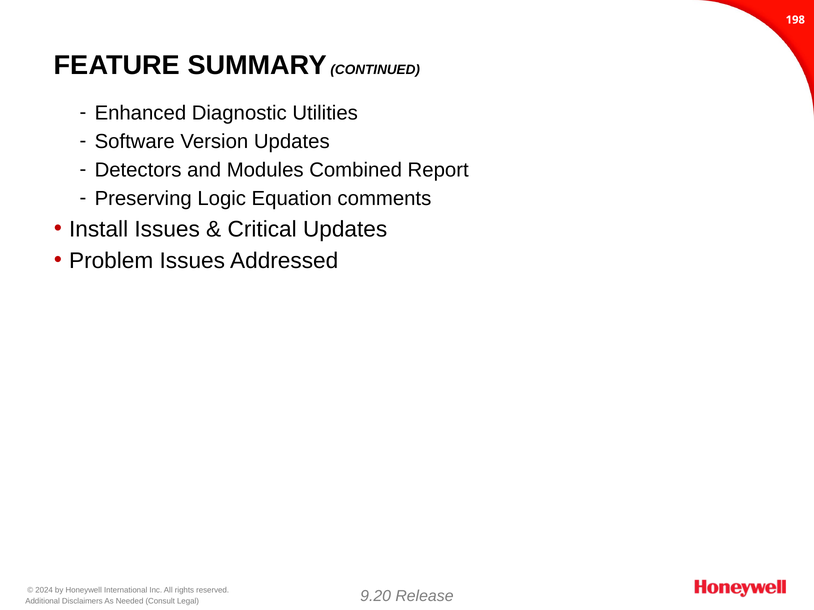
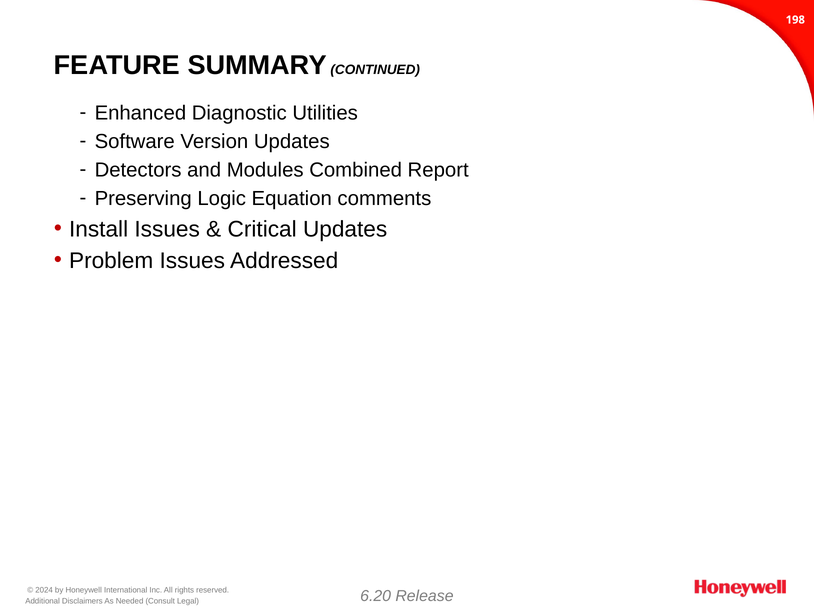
9.20: 9.20 -> 6.20
